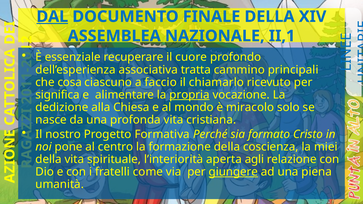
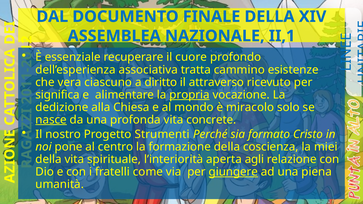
DAL underline: present -> none
principali: principali -> esistenze
cosa: cosa -> vera
faccio: faccio -> diritto
chiamarlo: chiamarlo -> attraverso
nasce underline: none -> present
cristiana: cristiana -> concrete
Formativa: Formativa -> Strumenti
